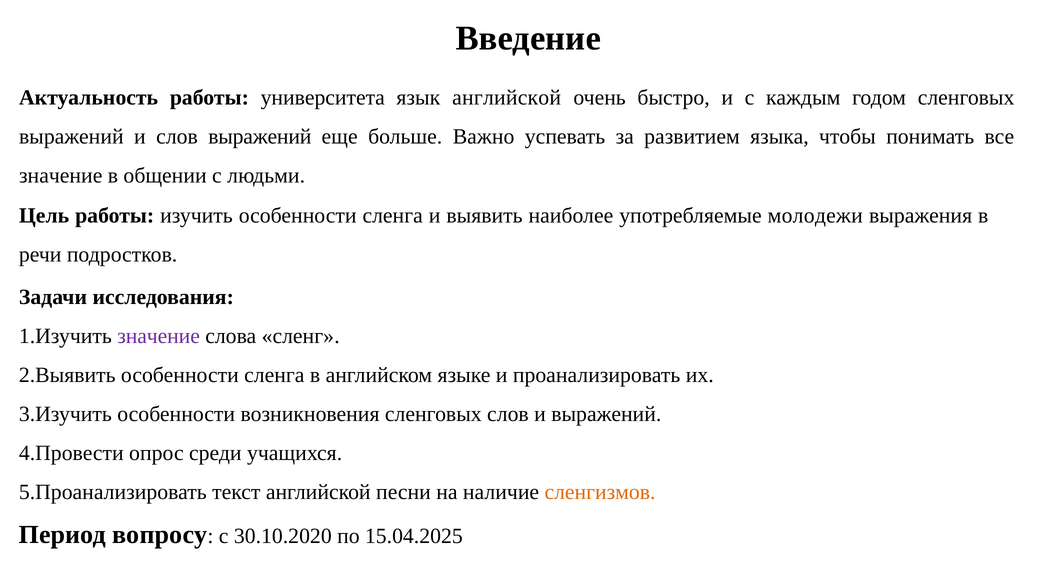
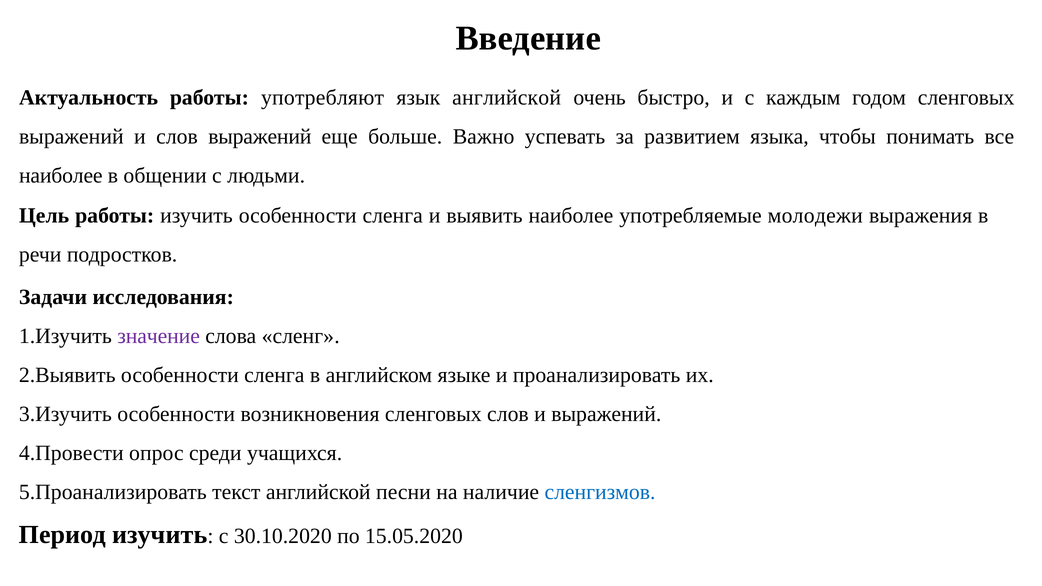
университета: университета -> употребляют
значение at (61, 176): значение -> наиболее
сленгизмов colour: orange -> blue
Период вопросу: вопросу -> изучить
15.04.2025: 15.04.2025 -> 15.05.2020
